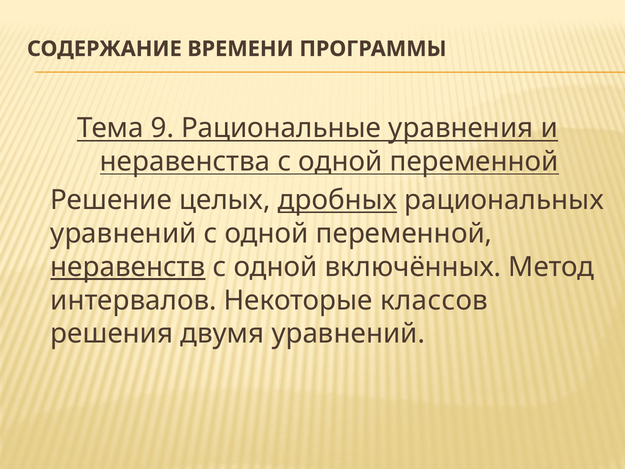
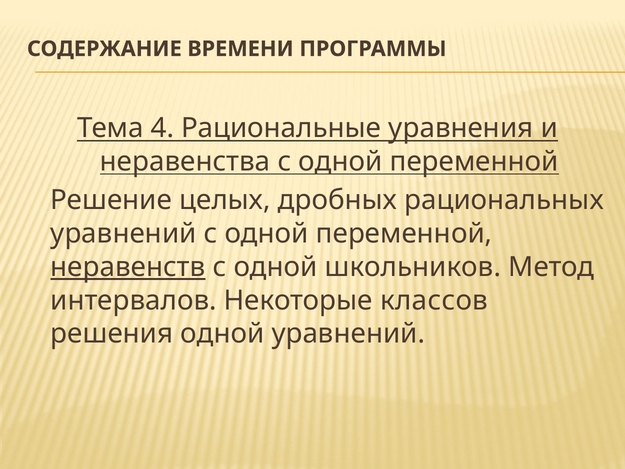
9: 9 -> 4
дробных underline: present -> none
включённых: включённых -> школьников
решения двумя: двумя -> одной
